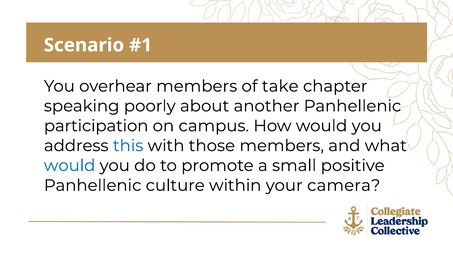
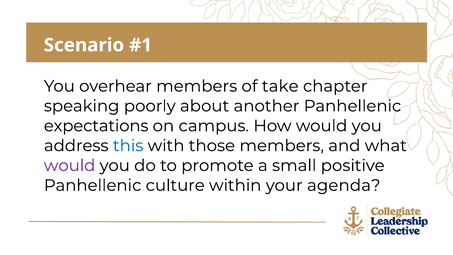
participation: participation -> expectations
would at (70, 165) colour: blue -> purple
camera: camera -> agenda
